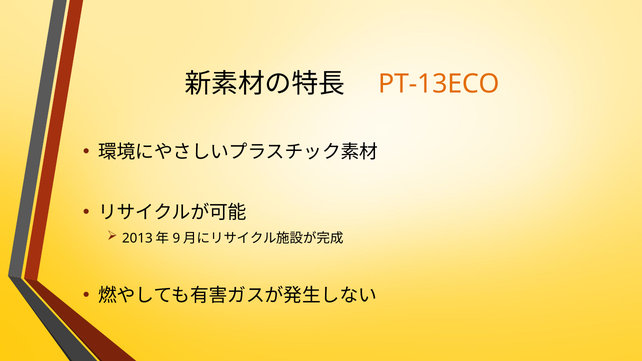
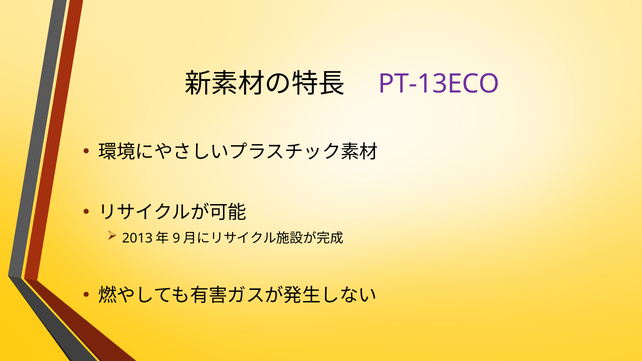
PT-13ECO colour: orange -> purple
